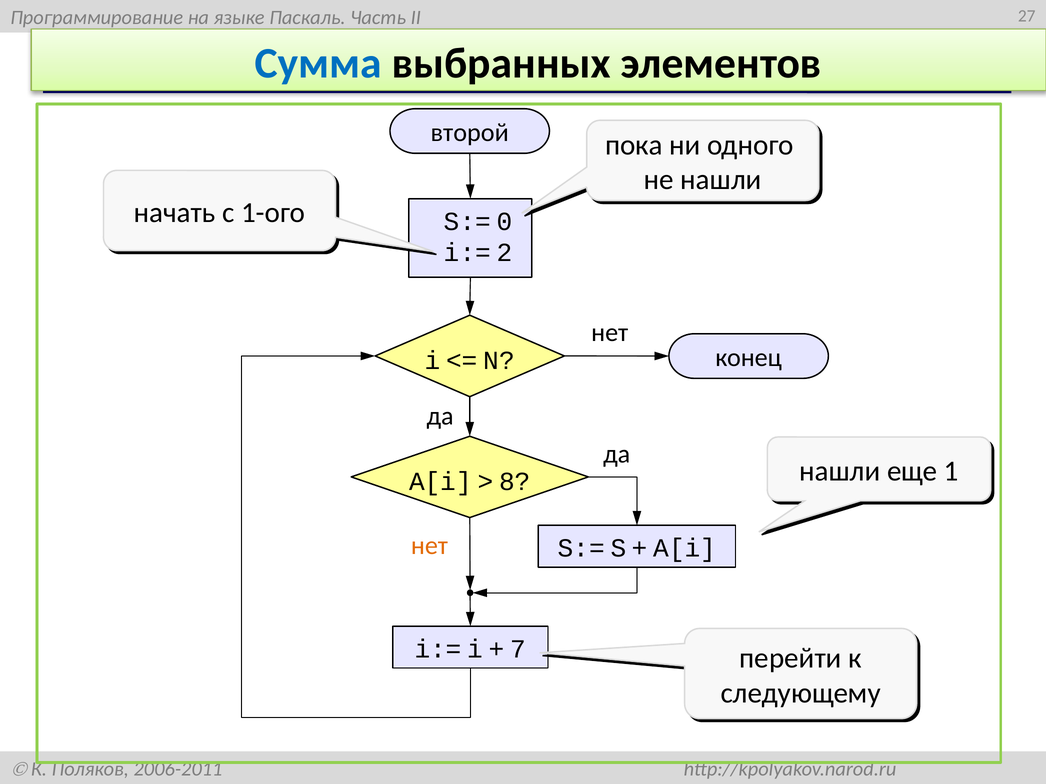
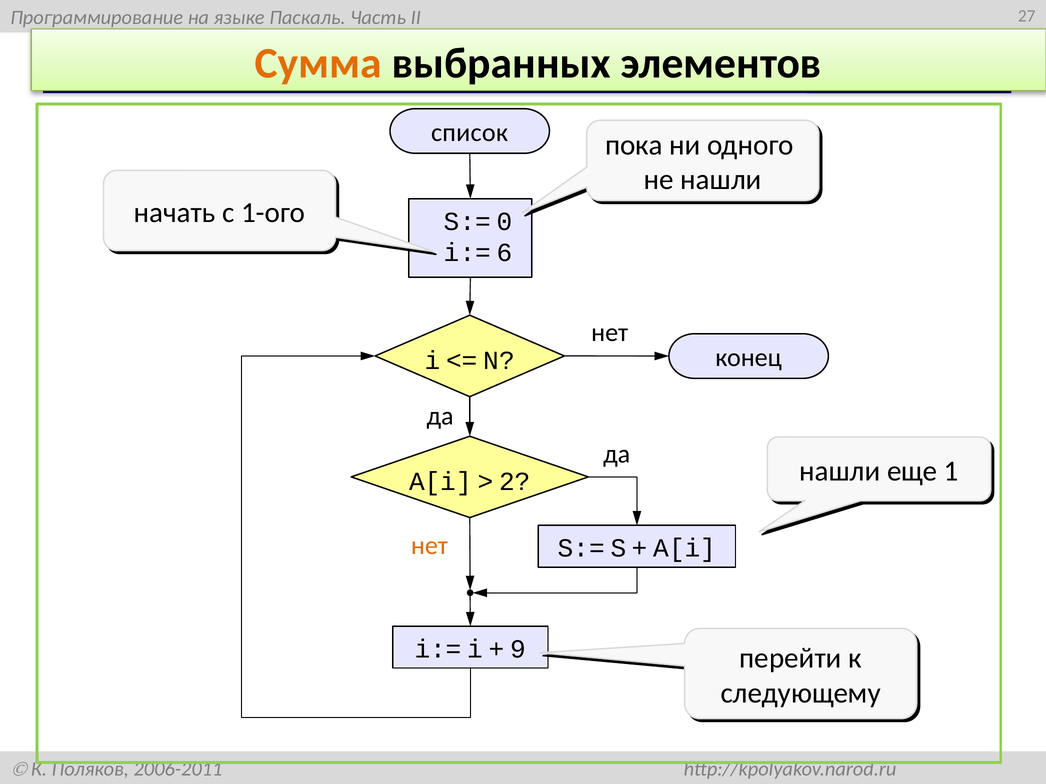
Сумма colour: blue -> orange
второй: второй -> список
2: 2 -> 6
8: 8 -> 2
7: 7 -> 9
